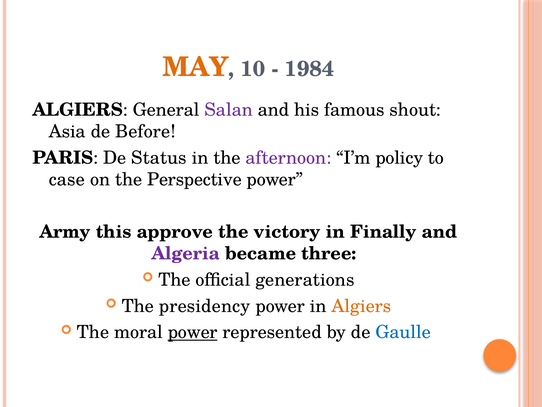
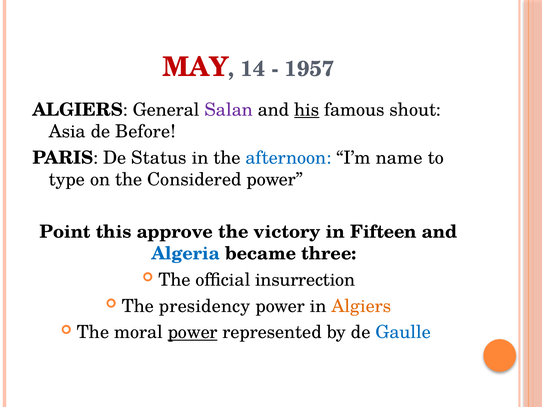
MAY colour: orange -> red
10: 10 -> 14
1984: 1984 -> 1957
his underline: none -> present
afternoon colour: purple -> blue
policy: policy -> name
case: case -> type
Perspective: Perspective -> Considered
Army: Army -> Point
Finally: Finally -> Fifteen
Algeria colour: purple -> blue
generations: generations -> insurrection
